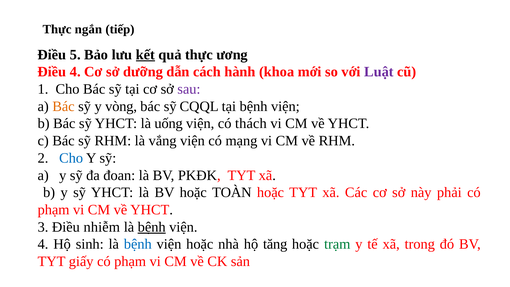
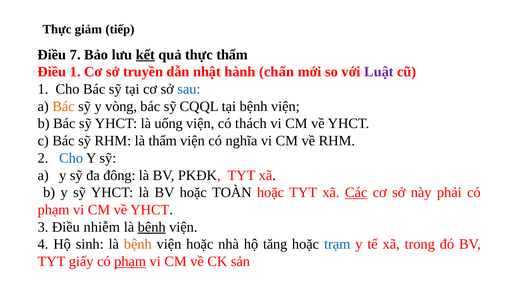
ngắn: ngắn -> giảm
5: 5 -> 7
thực ương: ương -> thẩm
Điều 4: 4 -> 1
dưỡng: dưỡng -> truyền
cách: cách -> nhật
khoa: khoa -> chẩn
sau colour: purple -> blue
là vắng: vắng -> thẩm
mạng: mạng -> nghĩa
đoan: đoan -> đông
Các underline: none -> present
bệnh at (138, 244) colour: blue -> orange
trạm colour: green -> blue
phạm at (130, 261) underline: none -> present
